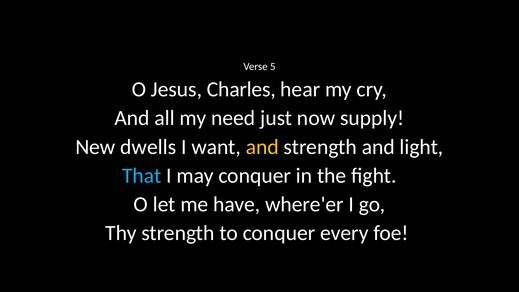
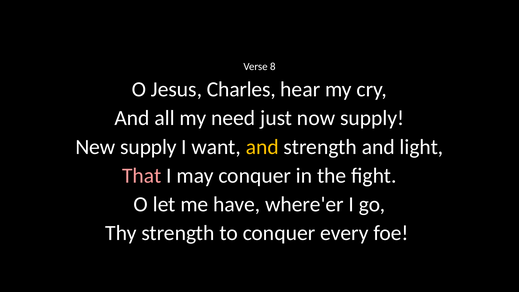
5: 5 -> 8
New dwells: dwells -> supply
That colour: light blue -> pink
